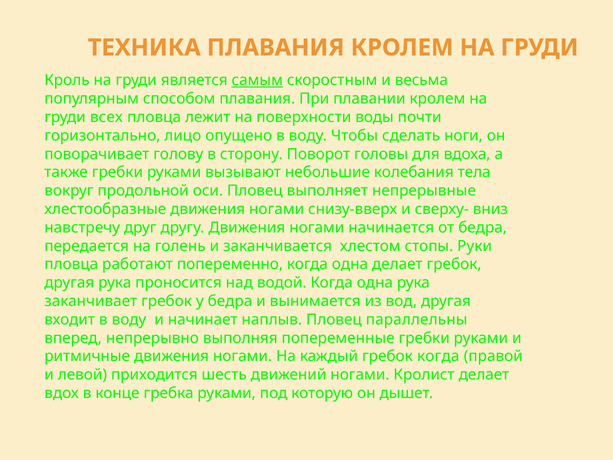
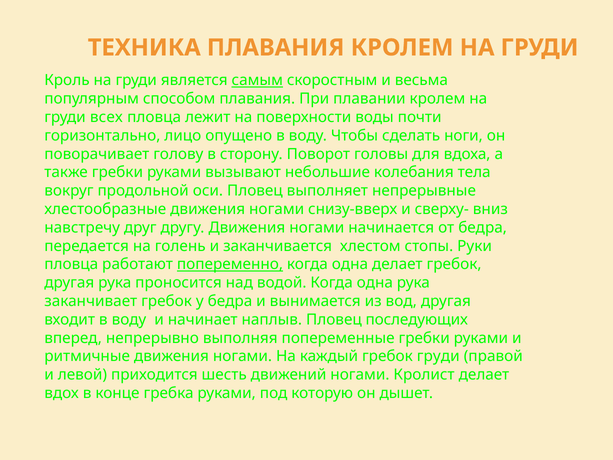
попеременно underline: none -> present
параллельны: параллельны -> последующих
гребок когда: когда -> груди
